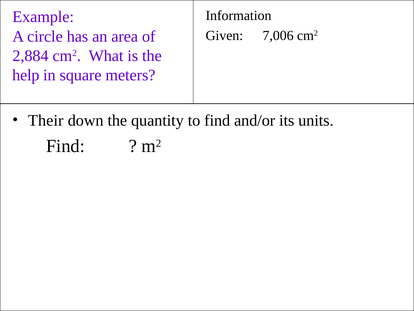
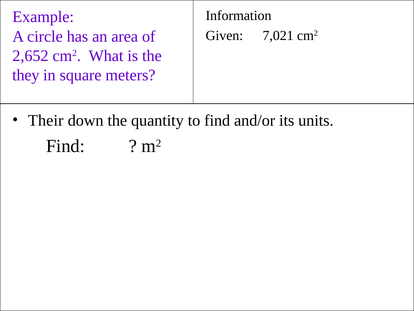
7,006: 7,006 -> 7,021
2,884: 2,884 -> 2,652
help: help -> they
